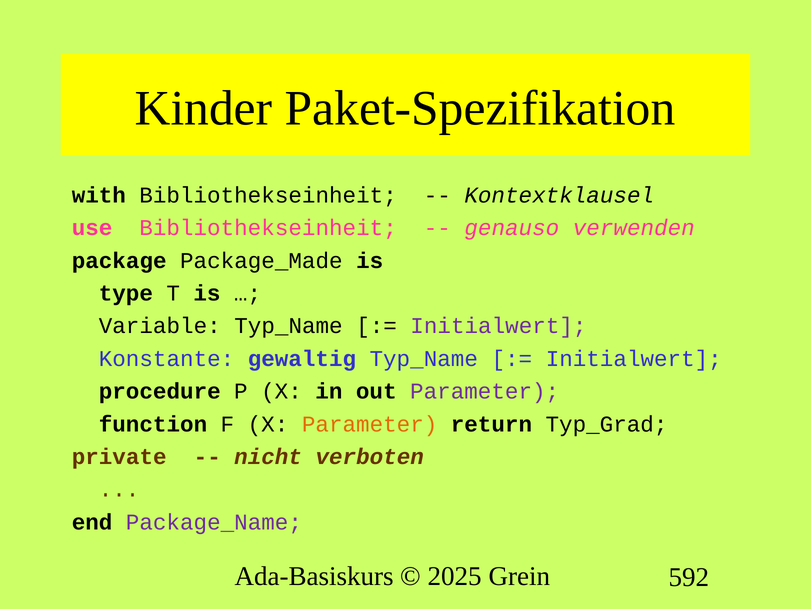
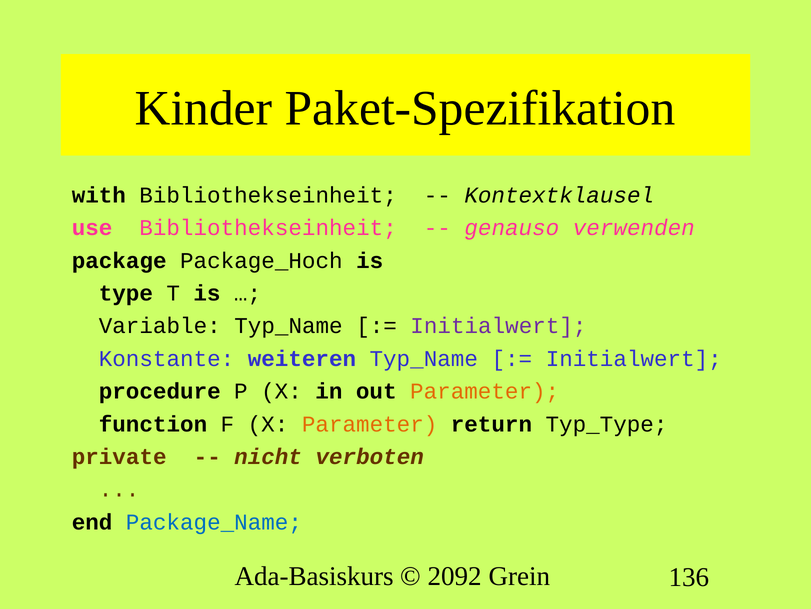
Package_Made: Package_Made -> Package_Hoch
gewaltig: gewaltig -> weiteren
Parameter at (485, 391) colour: purple -> orange
Typ_Grad: Typ_Grad -> Typ_Type
Package_Name colour: purple -> blue
2025: 2025 -> 2092
592: 592 -> 136
